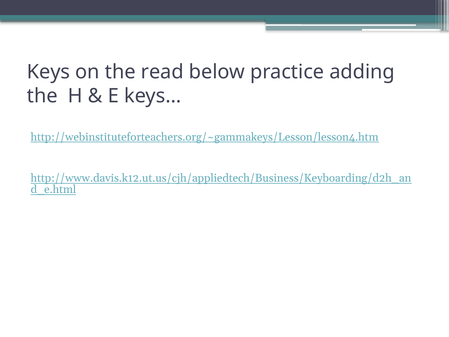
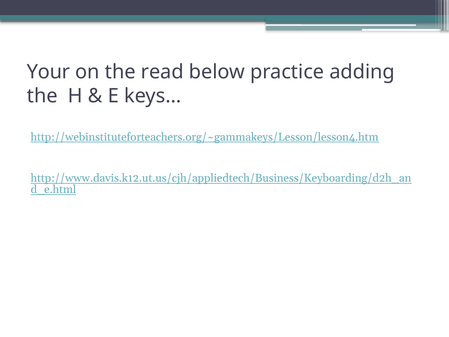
Keys: Keys -> Your
